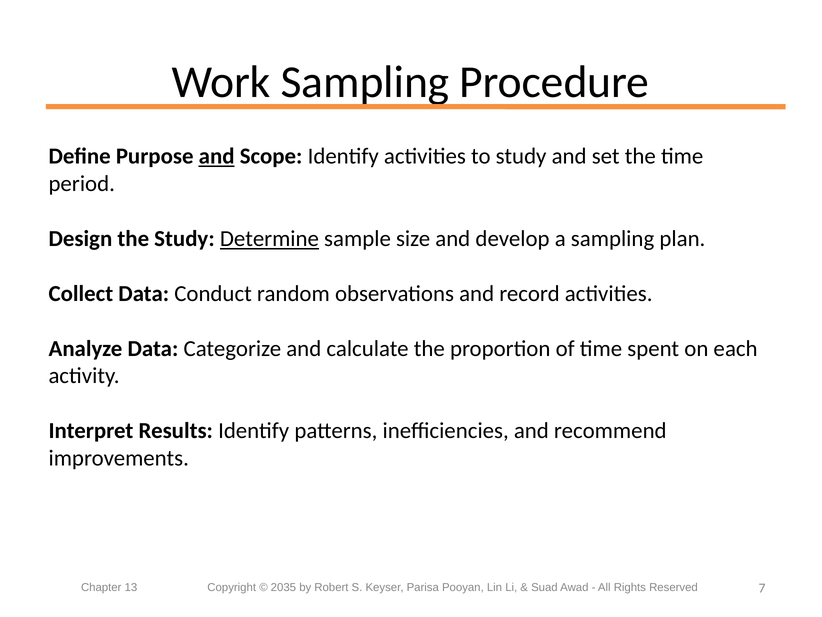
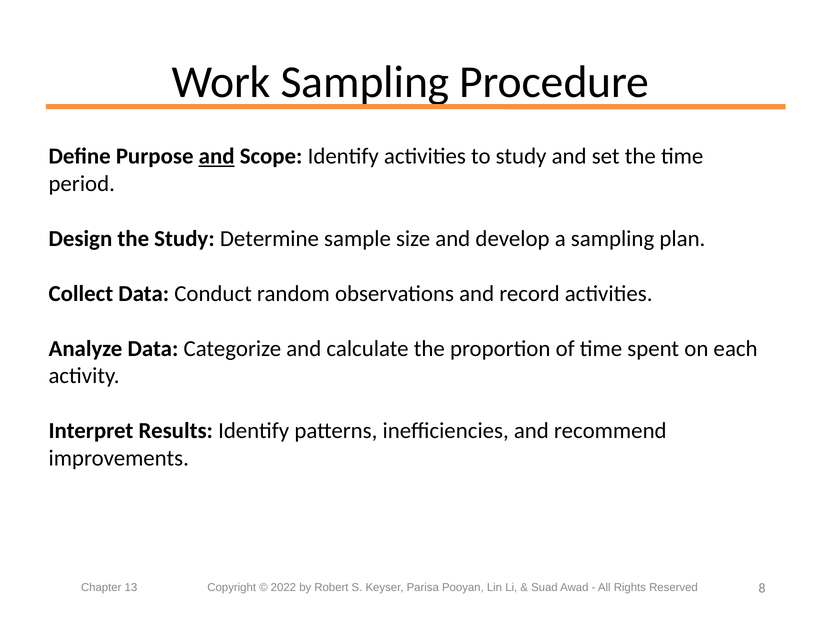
Determine underline: present -> none
2035: 2035 -> 2022
7: 7 -> 8
